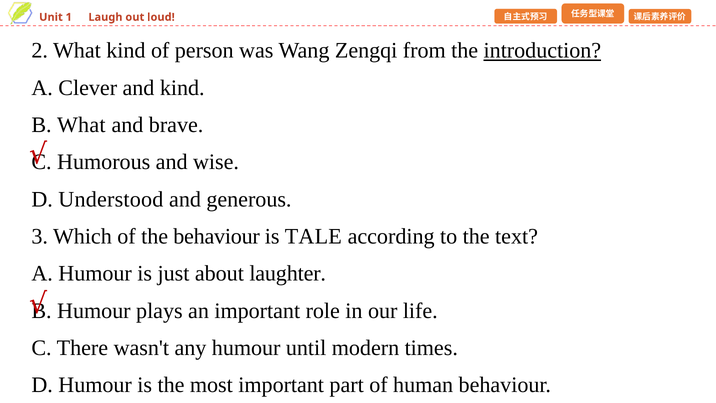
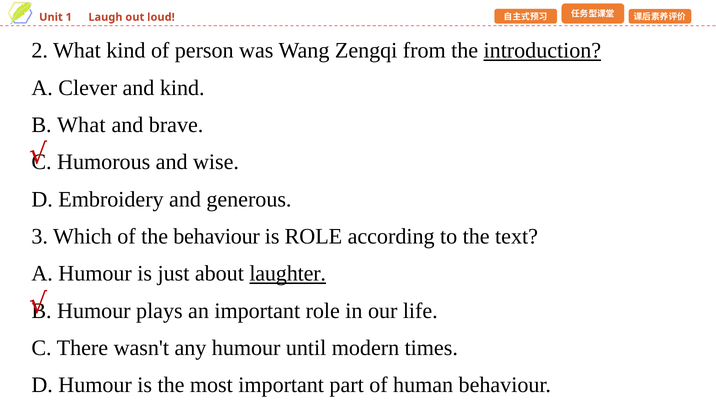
Understood: Understood -> Embroidery
is TALE: TALE -> ROLE
laughter underline: none -> present
